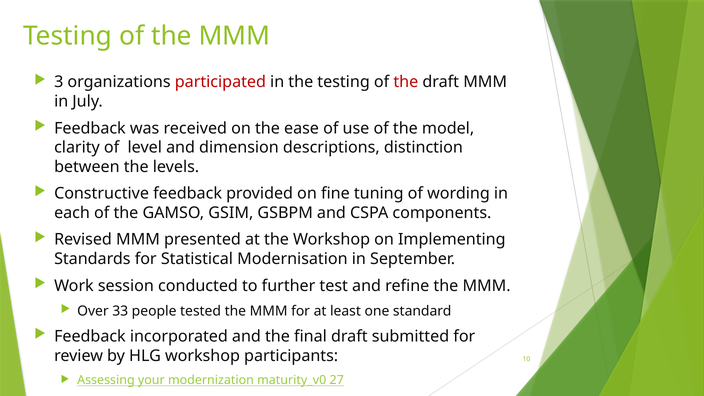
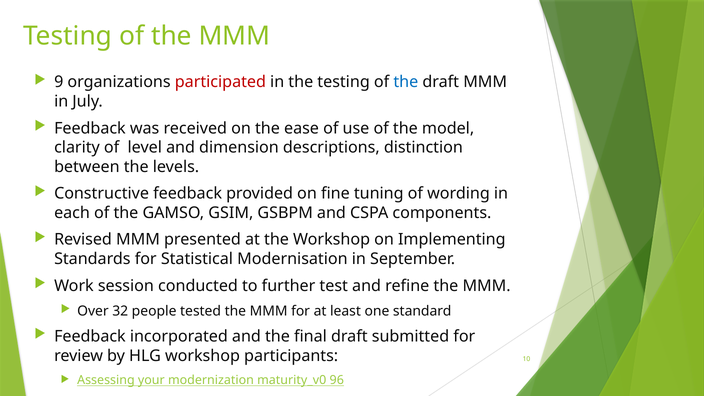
3: 3 -> 9
the at (406, 82) colour: red -> blue
33: 33 -> 32
27: 27 -> 96
